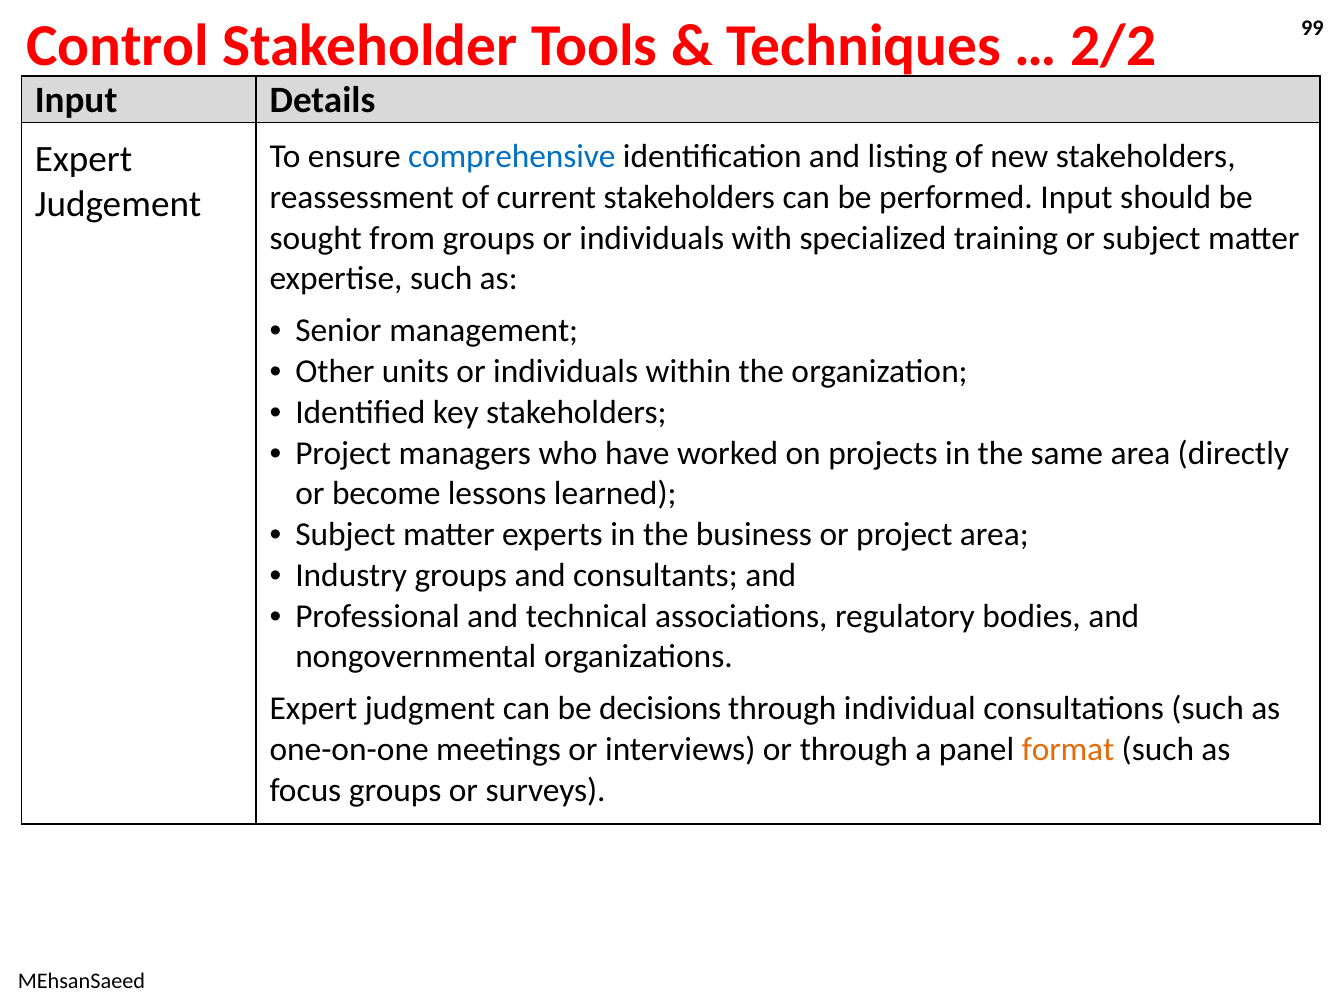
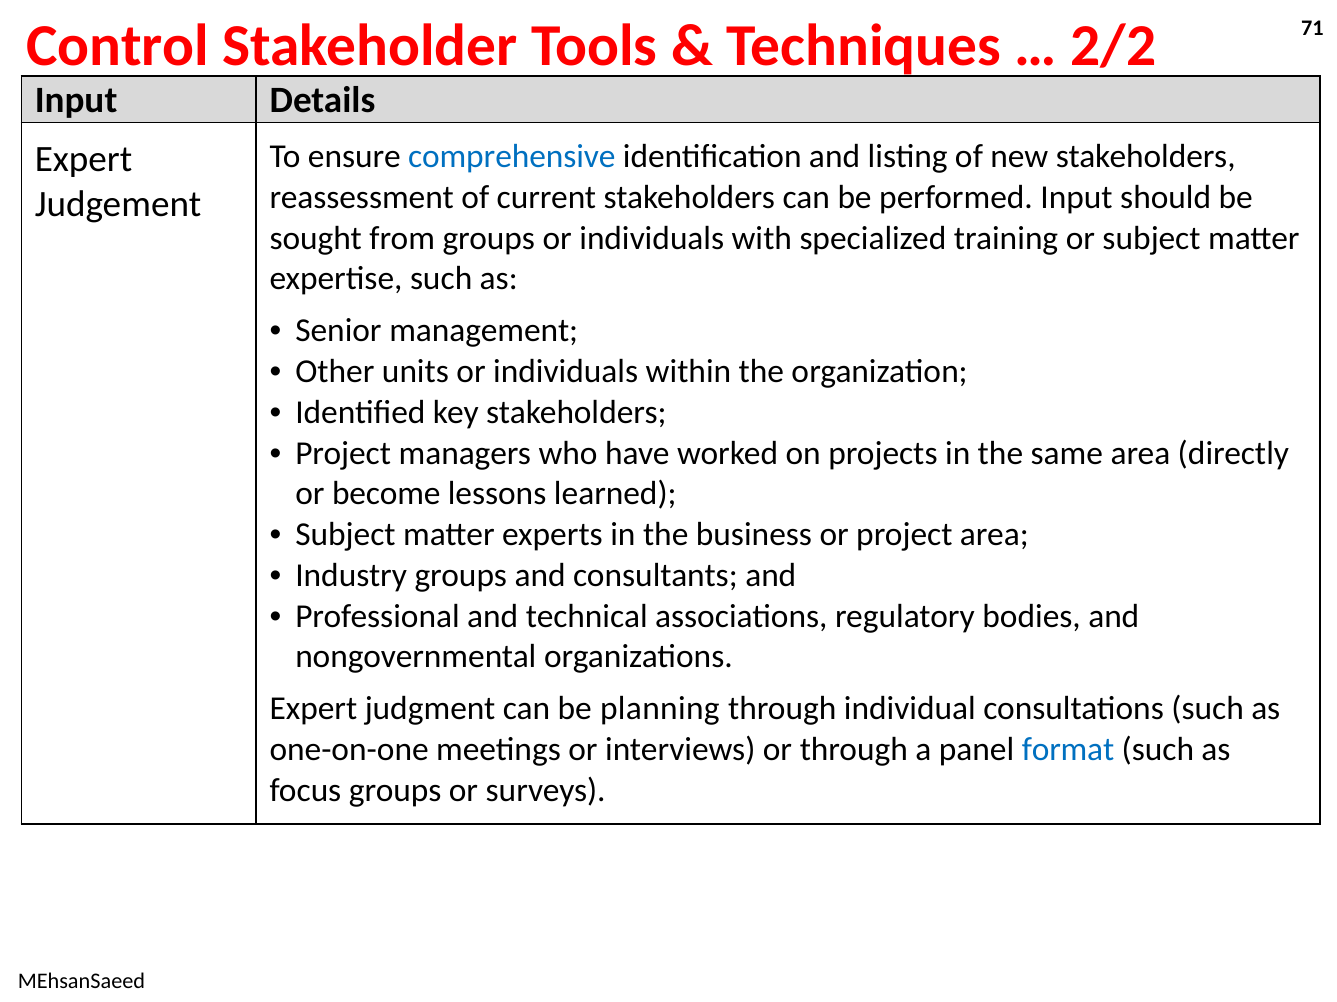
99: 99 -> 71
decisions: decisions -> planning
format colour: orange -> blue
